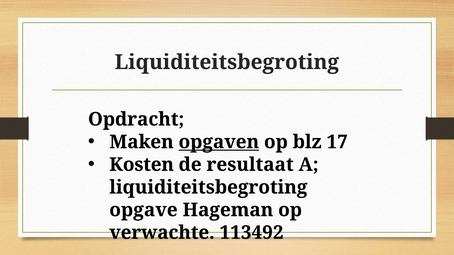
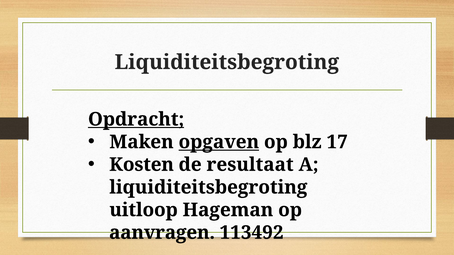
Opdracht underline: none -> present
opgave: opgave -> uitloop
verwachte: verwachte -> aanvragen
